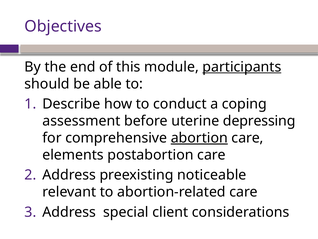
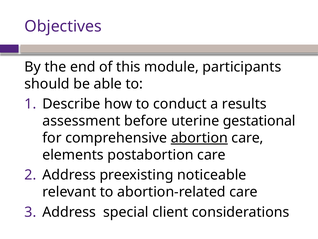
participants underline: present -> none
coping: coping -> results
depressing: depressing -> gestational
